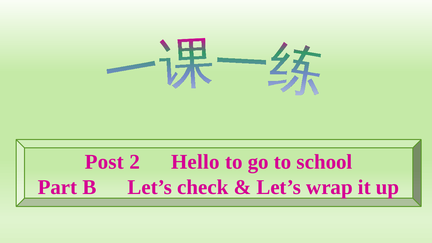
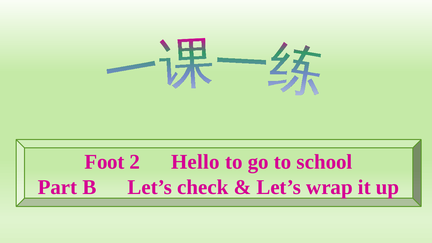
Post: Post -> Foot
